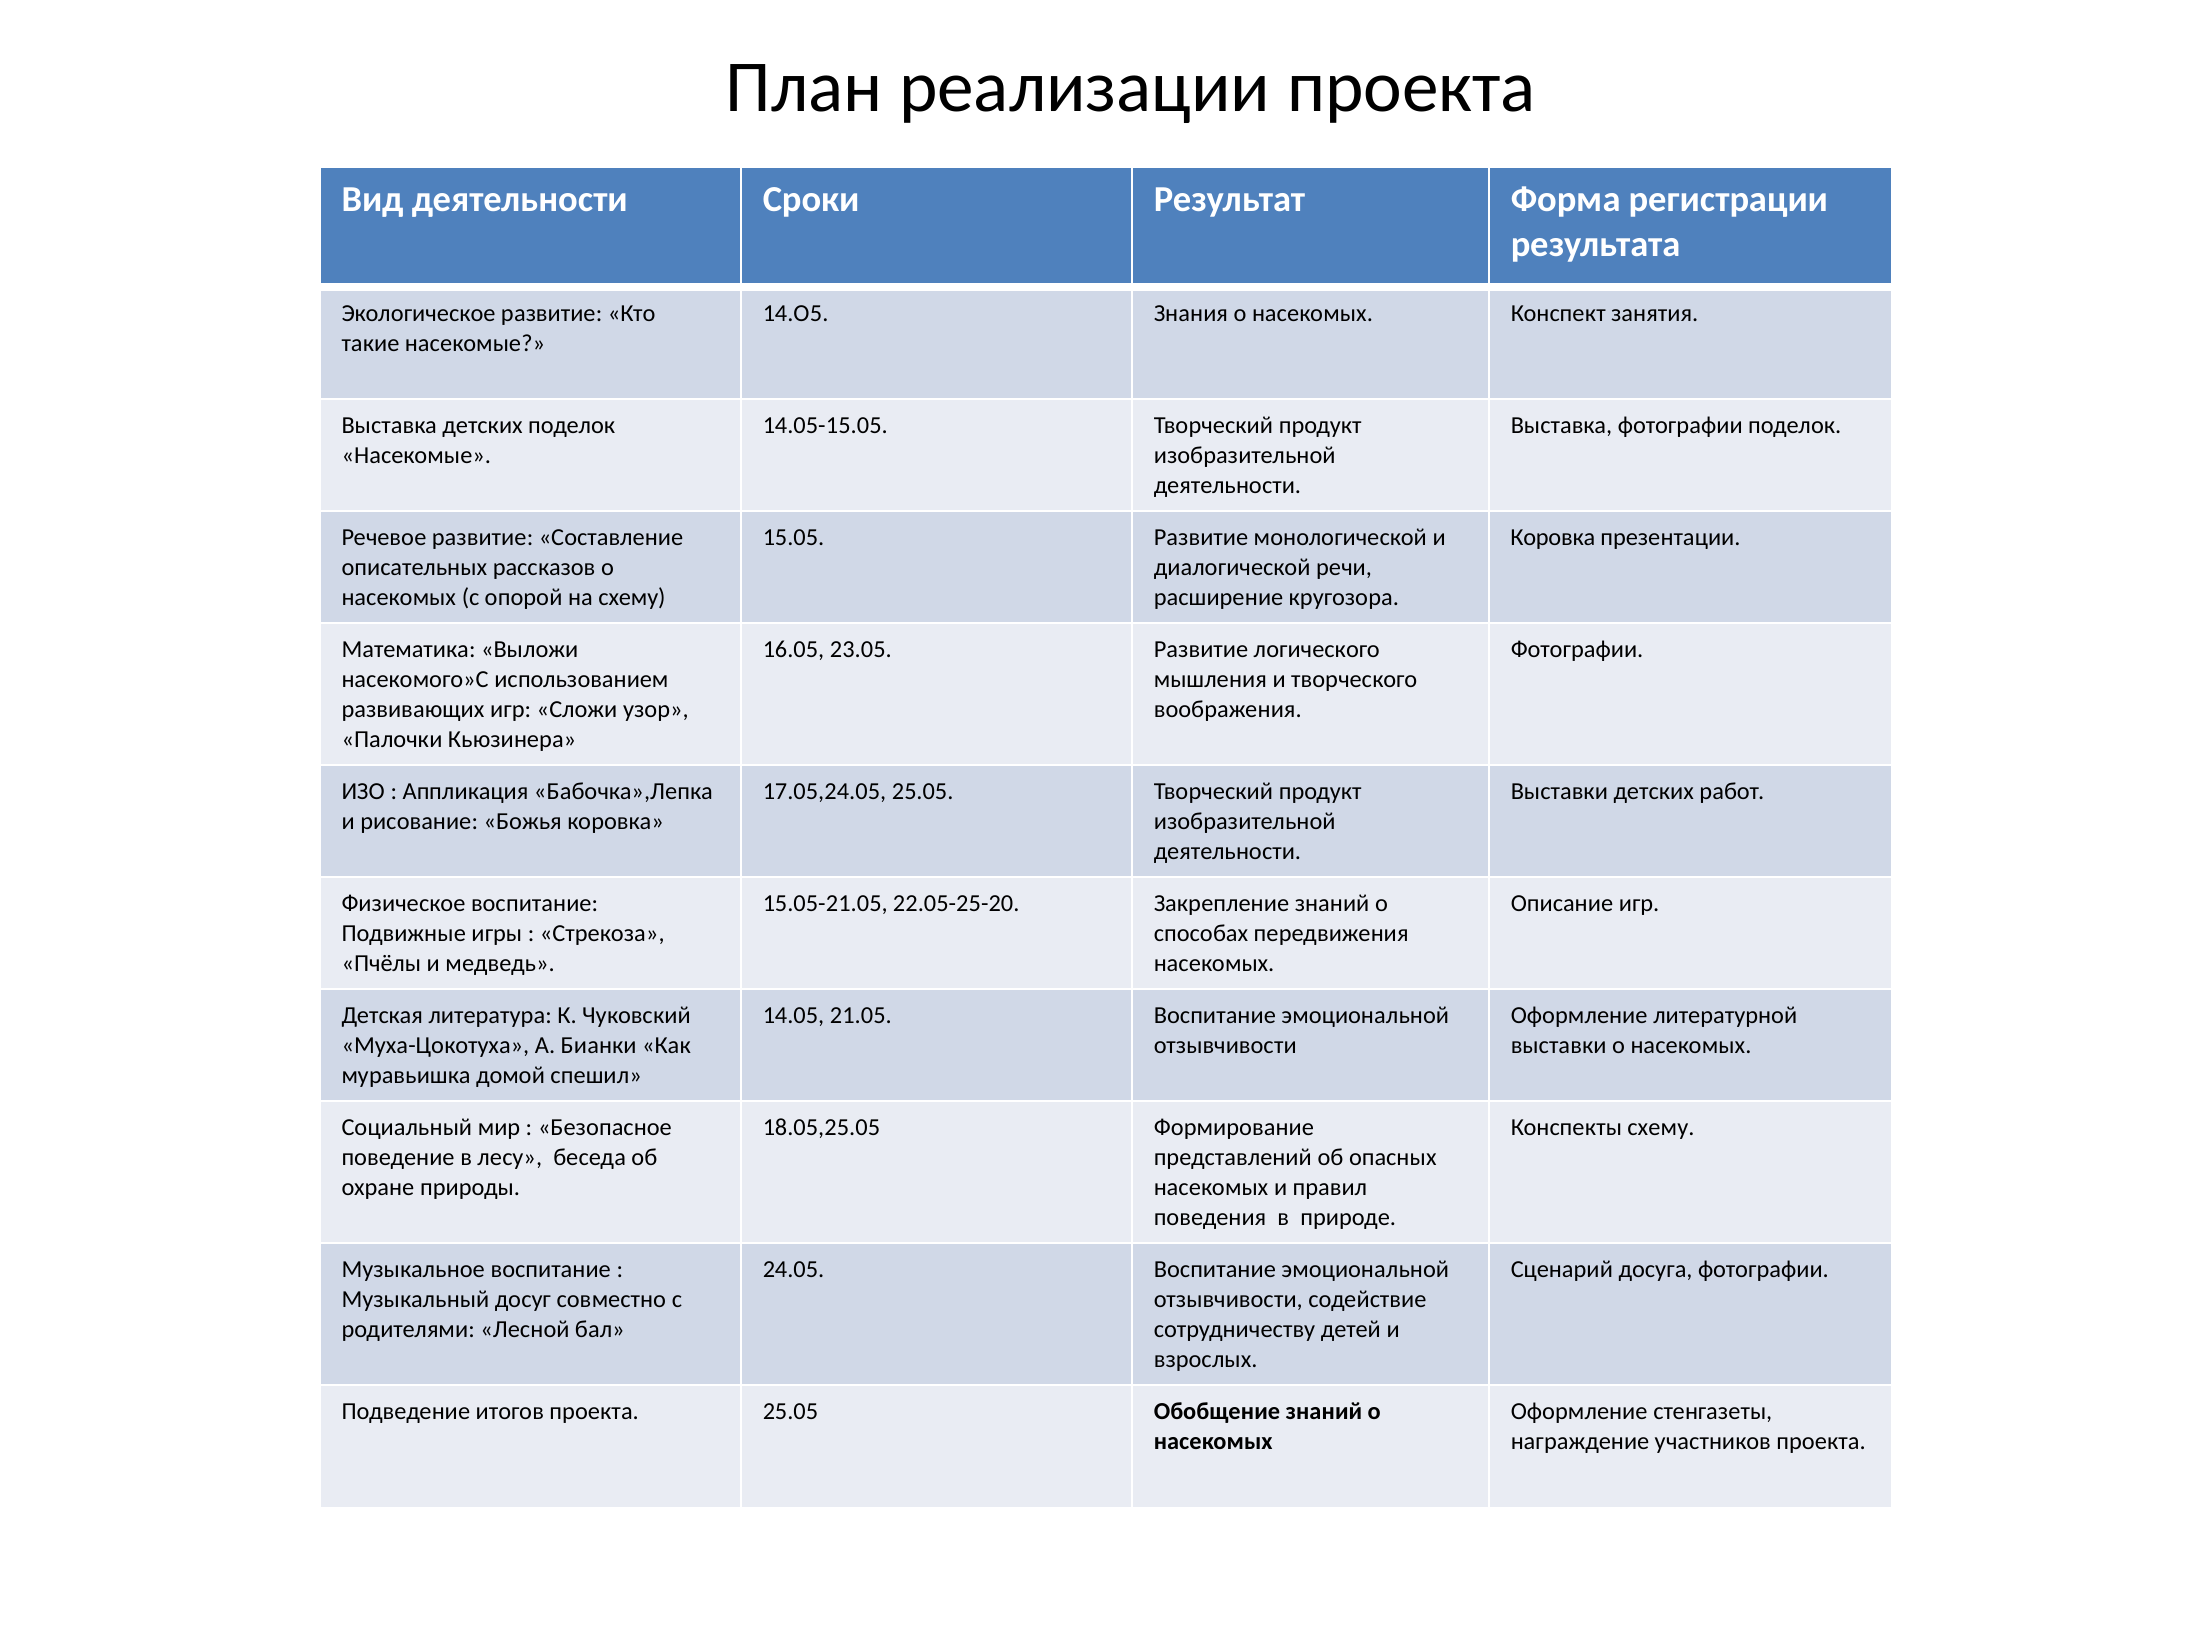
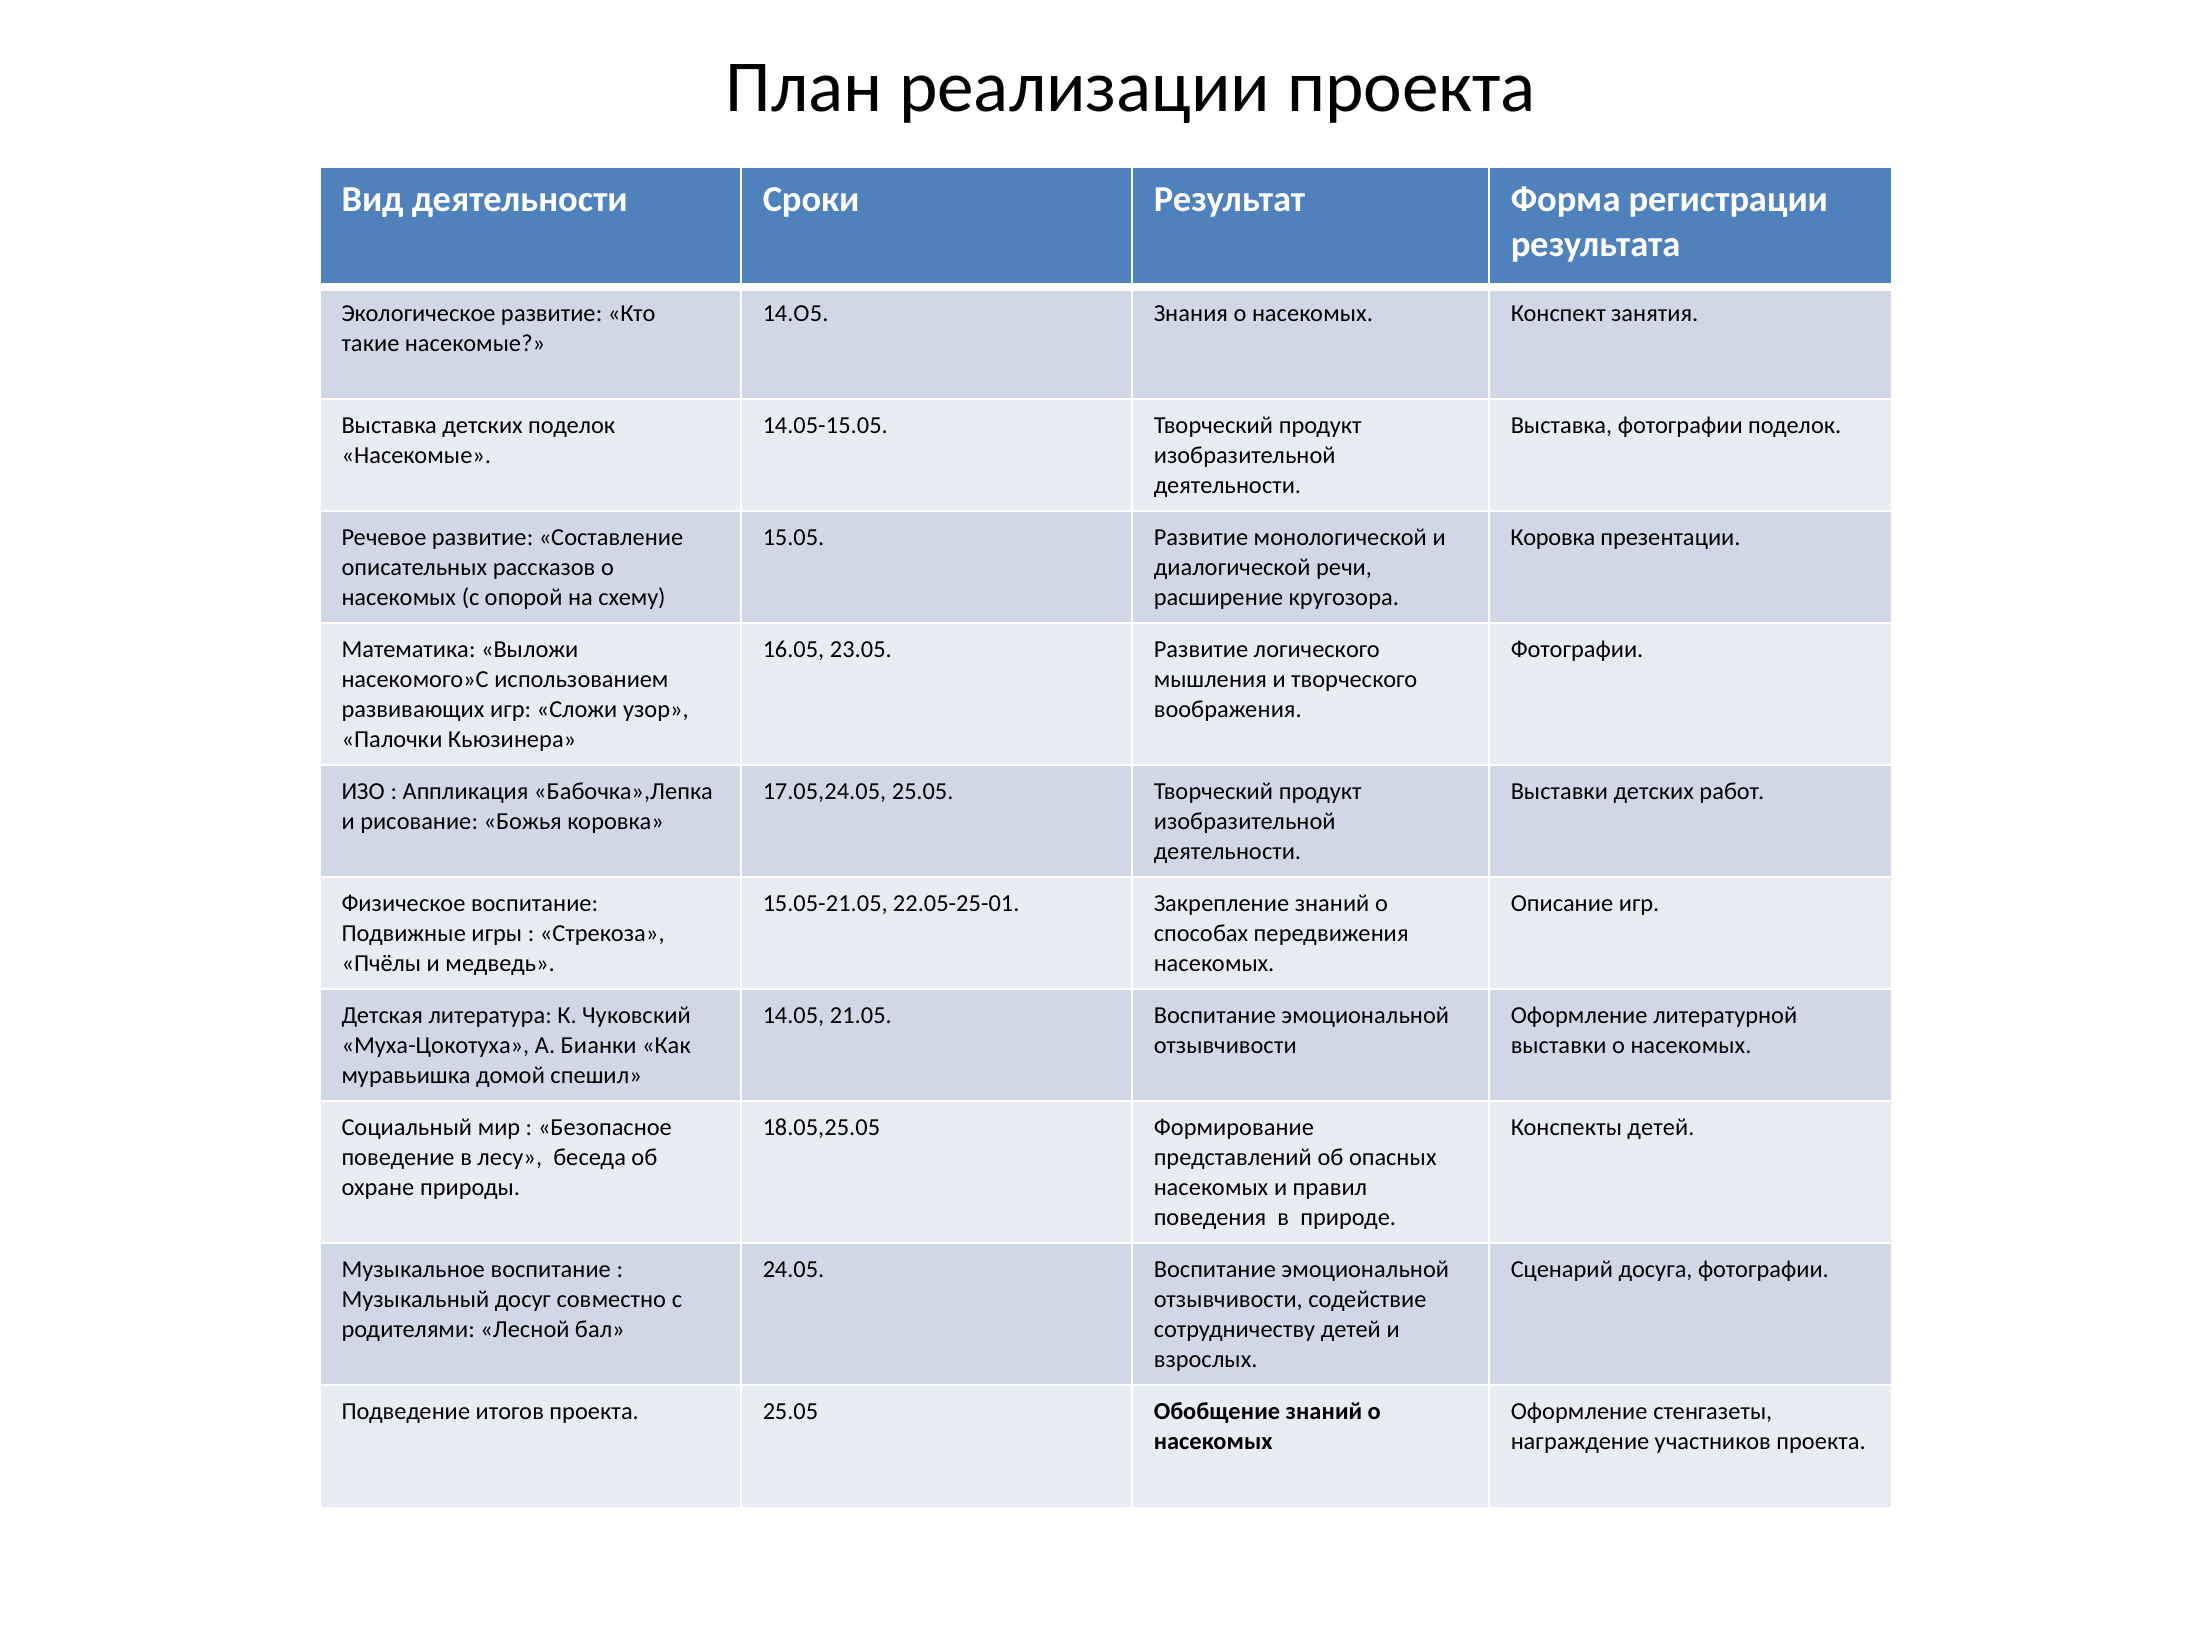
22.05-25-20: 22.05-25-20 -> 22.05-25-01
Конспекты схему: схему -> детей
